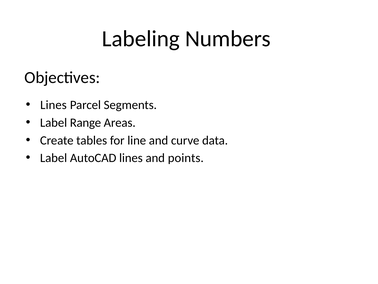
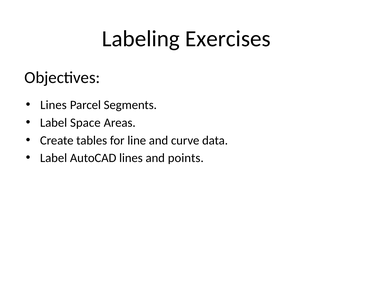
Numbers: Numbers -> Exercises
Range: Range -> Space
